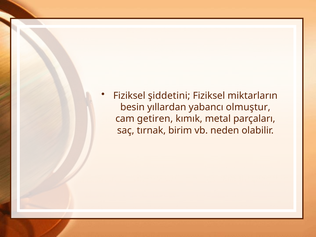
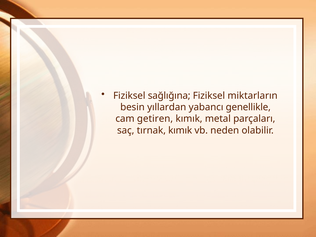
şiddetini: şiddetini -> sağlığına
olmuştur: olmuştur -> genellikle
tırnak birim: birim -> kımık
